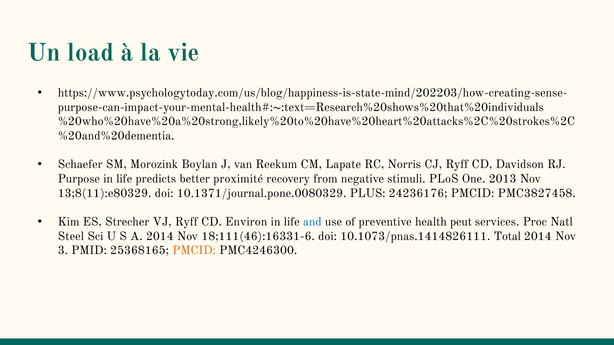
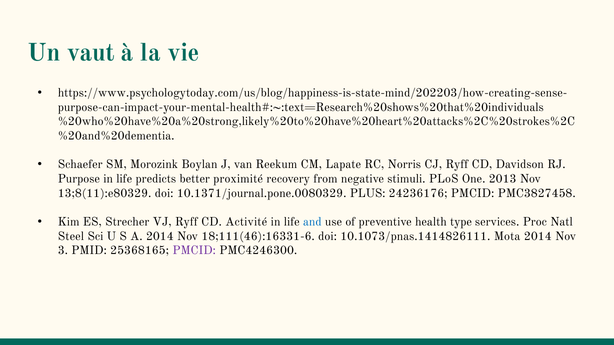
load: load -> vaut
Environ: Environ -> Activité
peut: peut -> type
Total: Total -> Mota
PMCID at (194, 251) colour: orange -> purple
